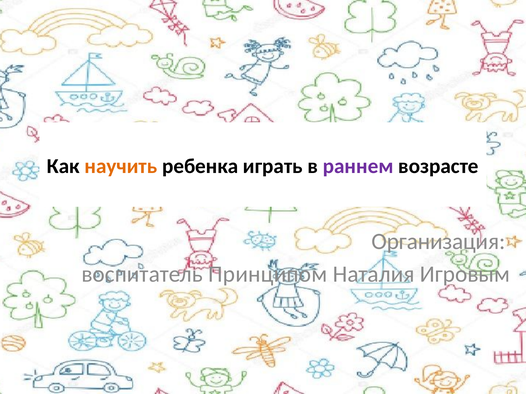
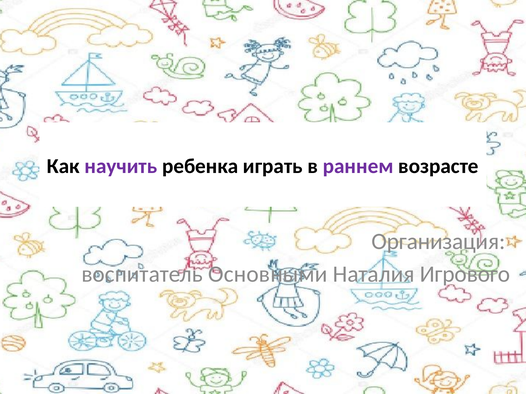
научить colour: orange -> purple
Принципом: Принципом -> Основными
Игровым: Игровым -> Игрового
